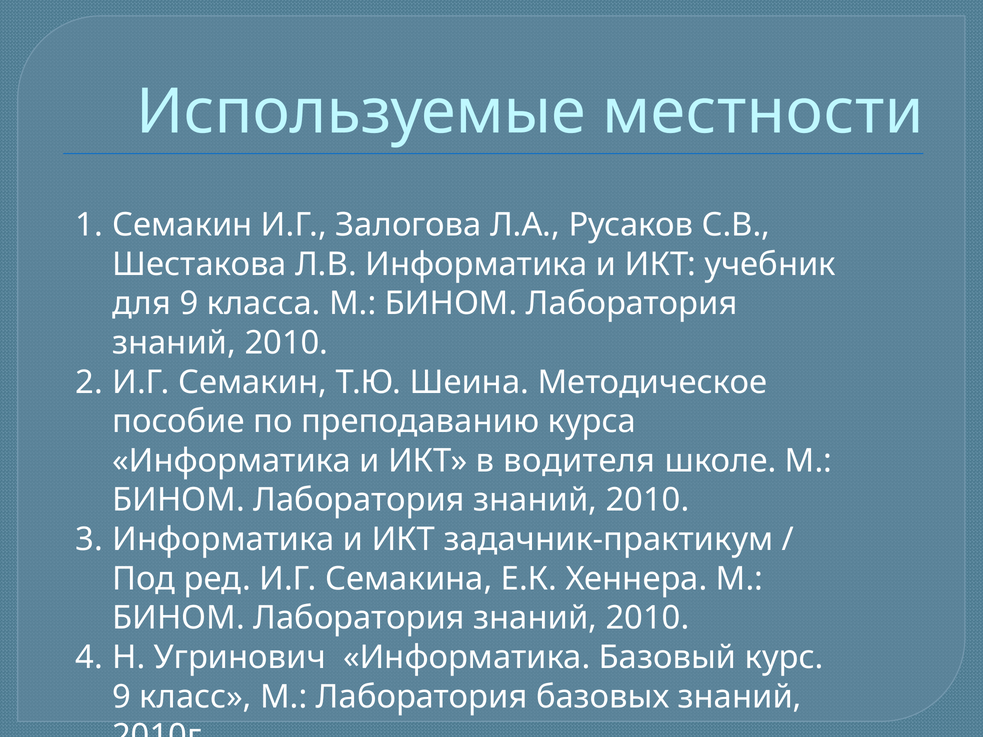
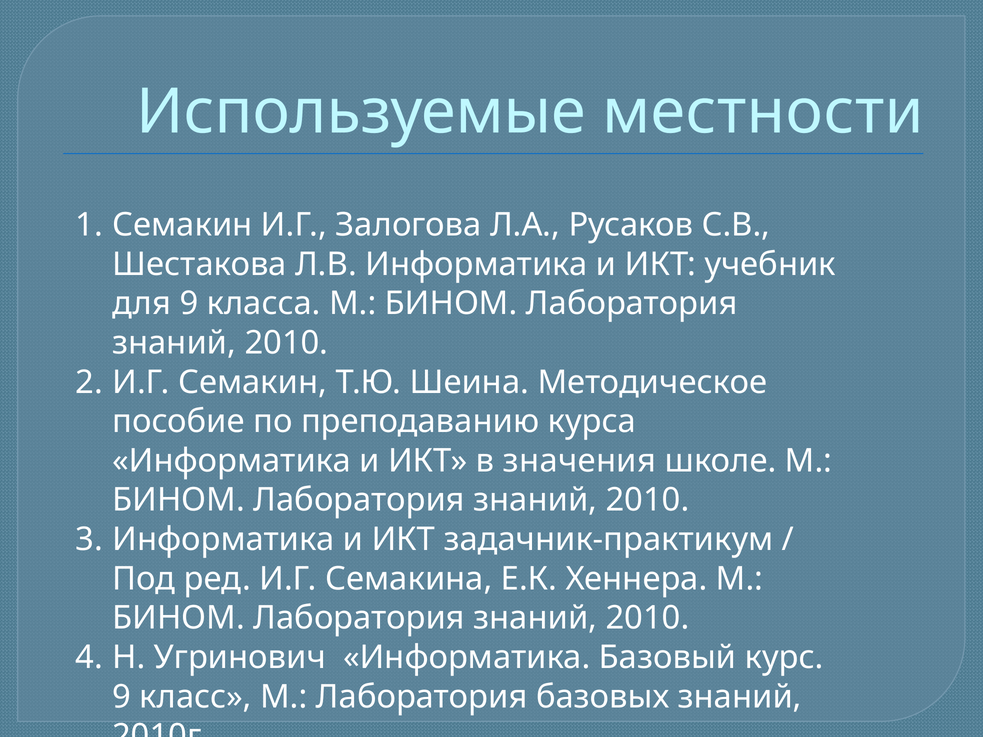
водителя: водителя -> значения
